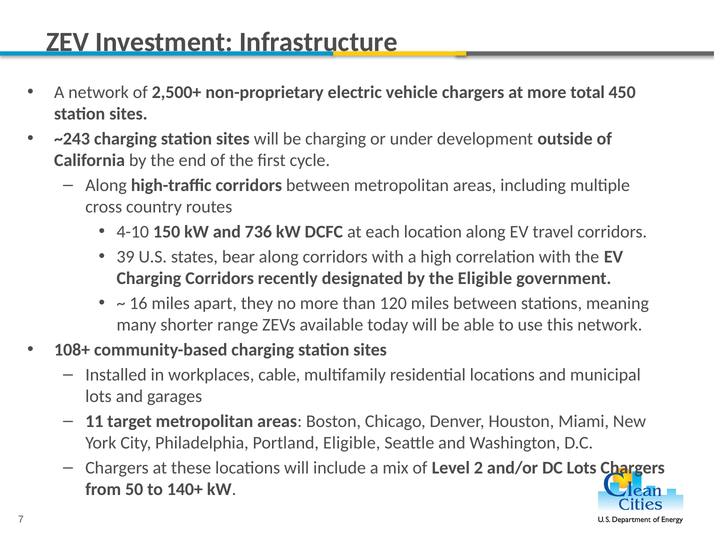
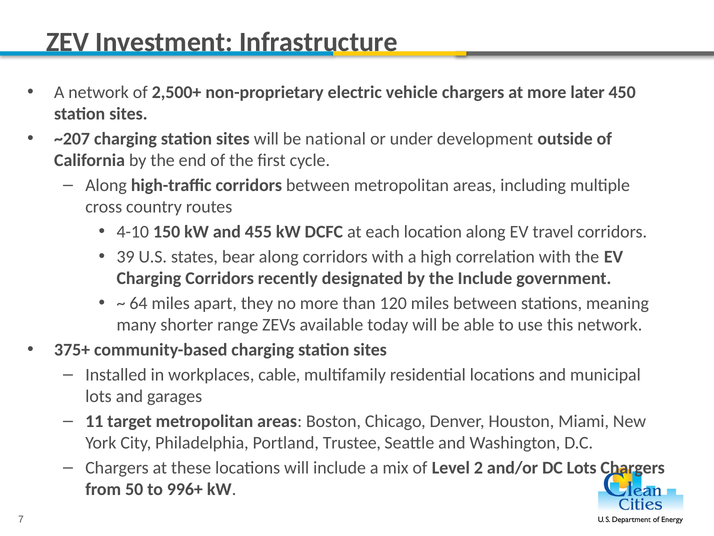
total: total -> later
~243: ~243 -> ~207
be charging: charging -> national
736: 736 -> 455
the Eligible: Eligible -> Include
16: 16 -> 64
108+: 108+ -> 375+
Portland Eligible: Eligible -> Trustee
140+: 140+ -> 996+
